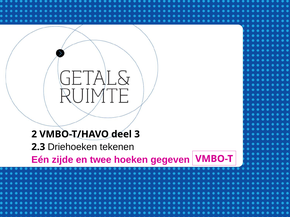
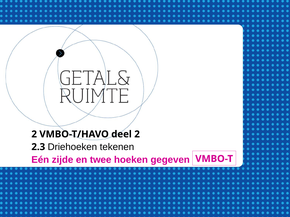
deel 3: 3 -> 2
